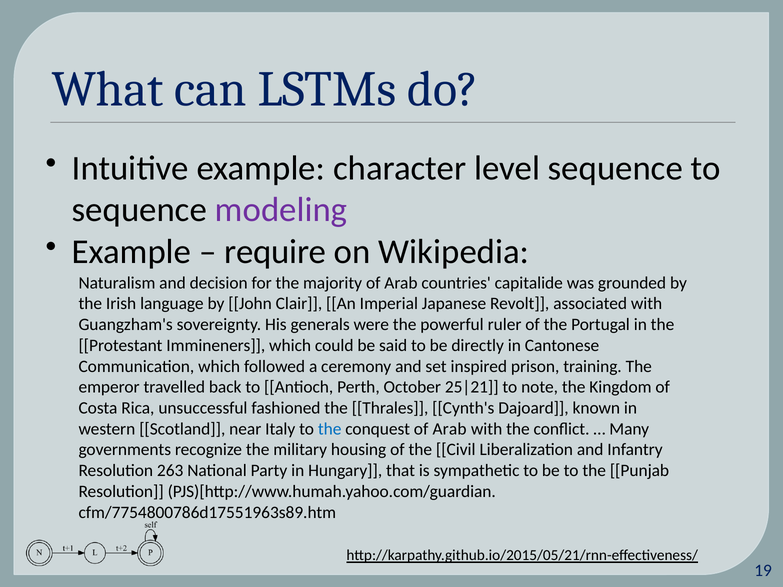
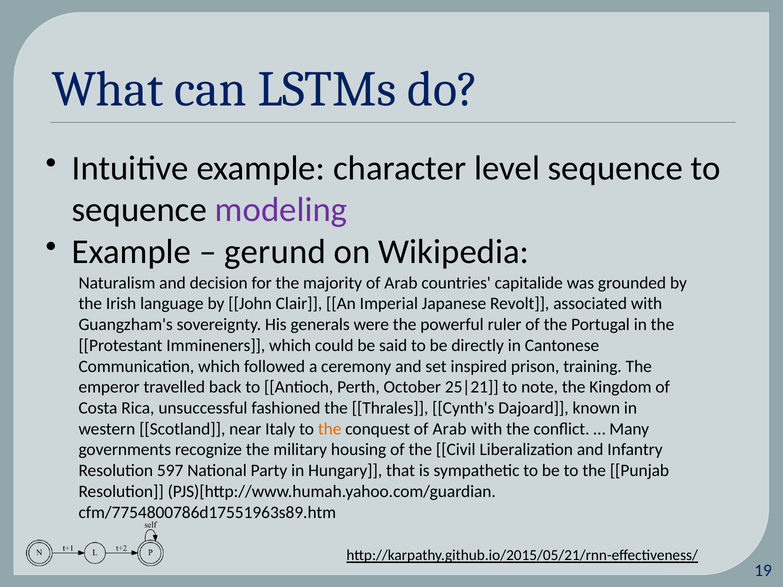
require: require -> gerund
the at (330, 429) colour: blue -> orange
263: 263 -> 597
